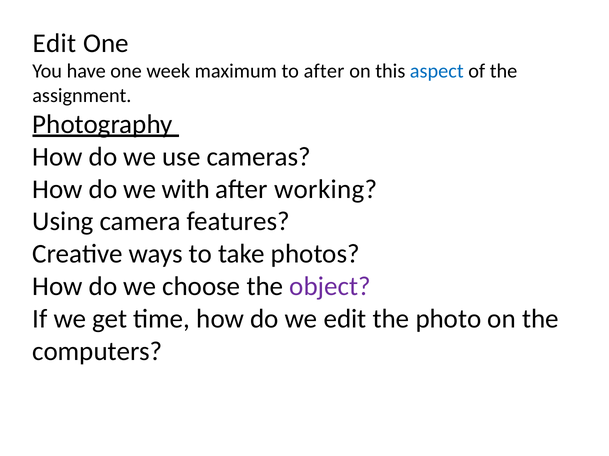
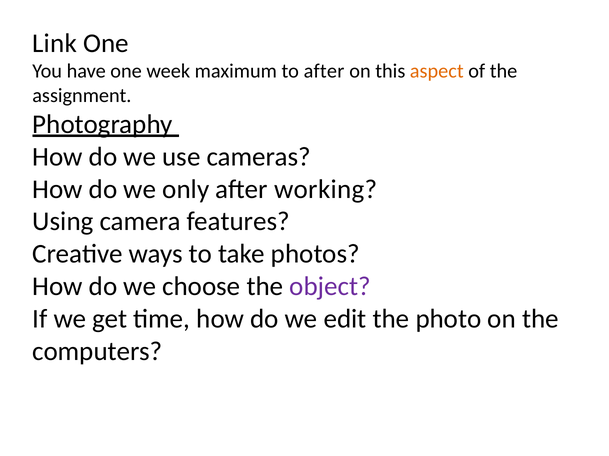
Edit at (55, 43): Edit -> Link
aspect colour: blue -> orange
with: with -> only
